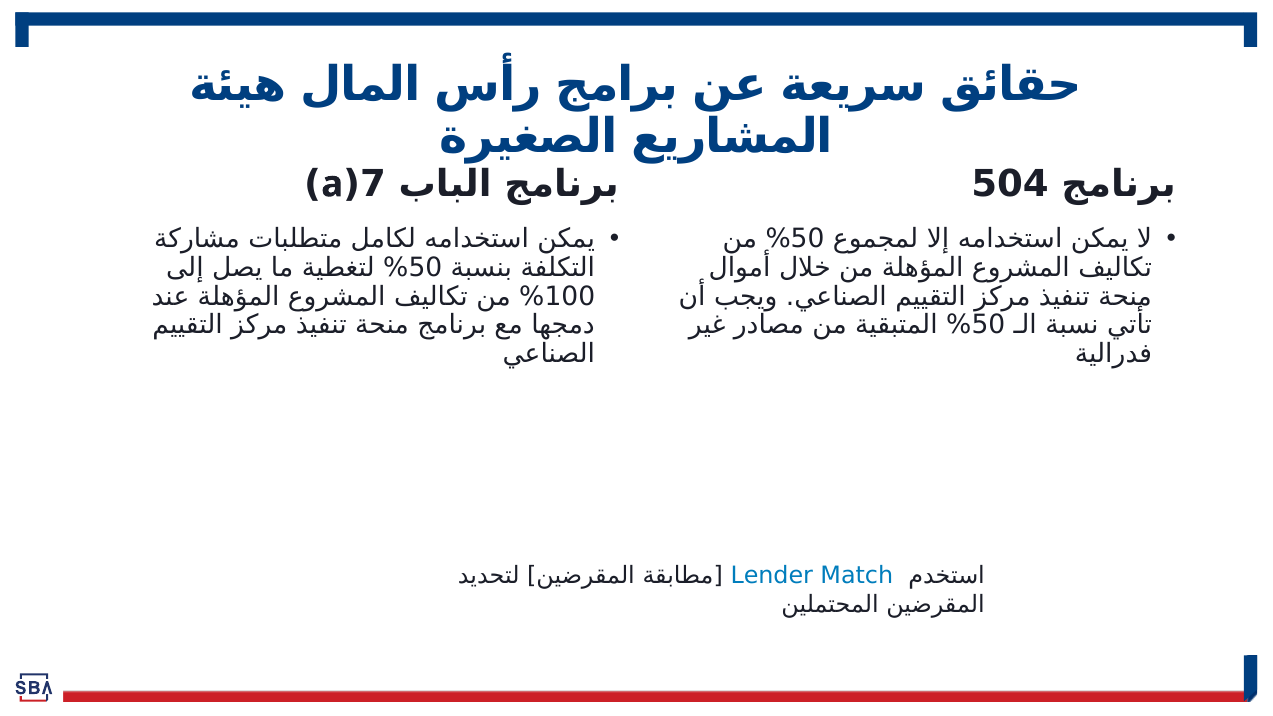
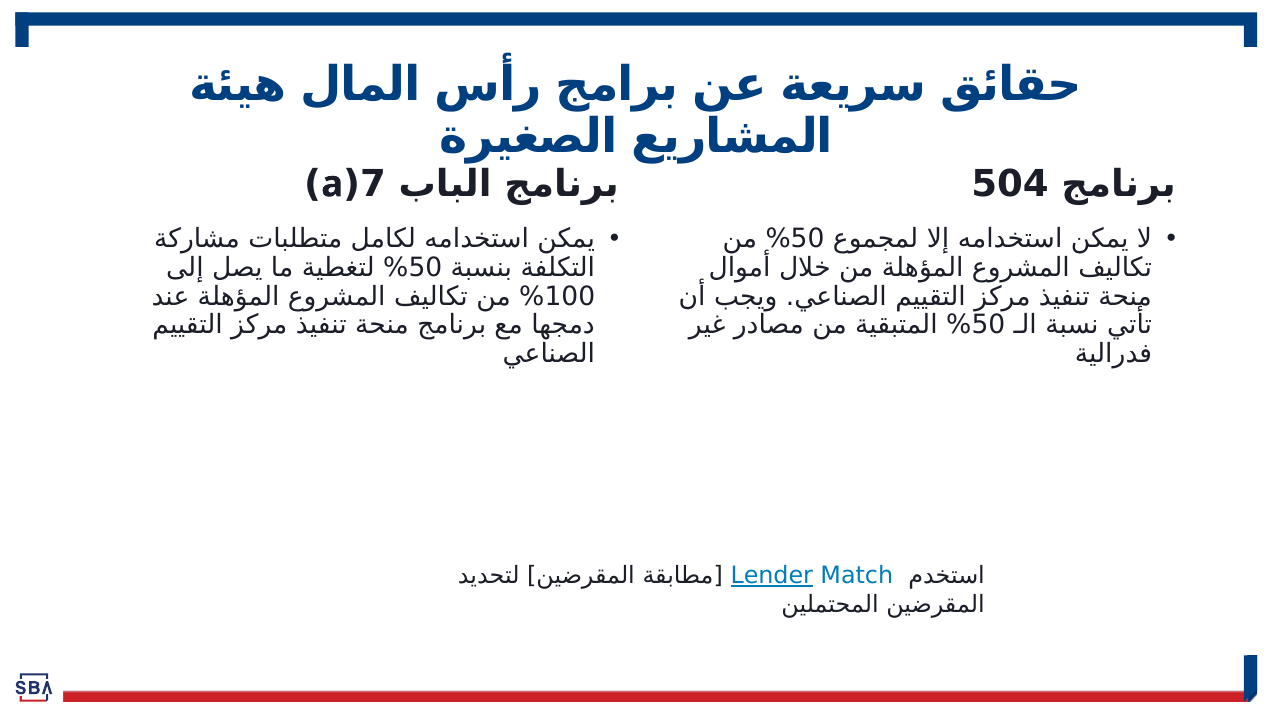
Lender underline: none -> present
